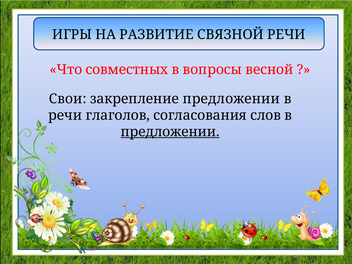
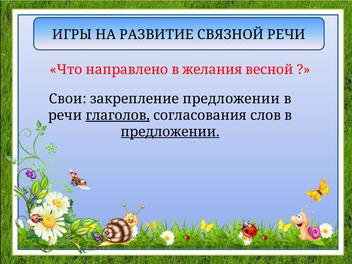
совместных: совместных -> направлено
вопросы: вопросы -> желания
глаголов underline: none -> present
